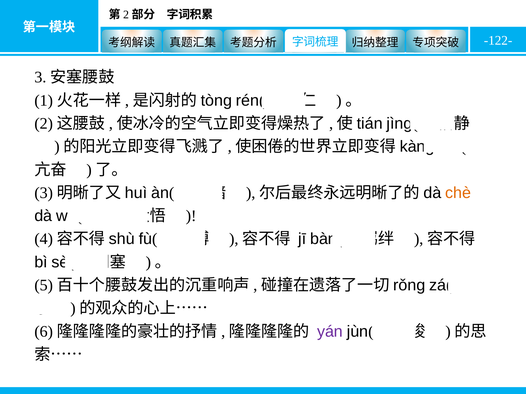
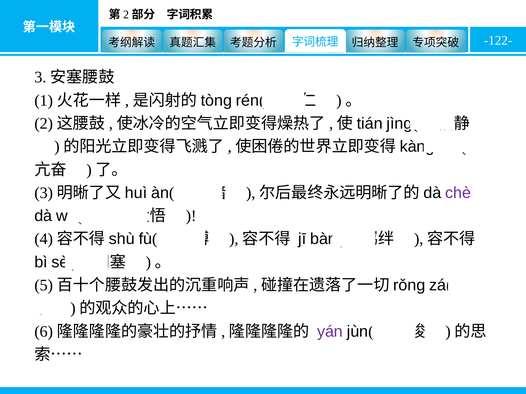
chè colour: orange -> purple
